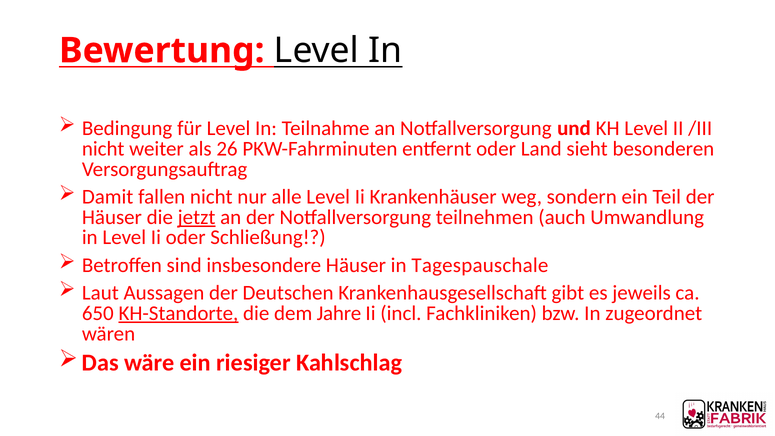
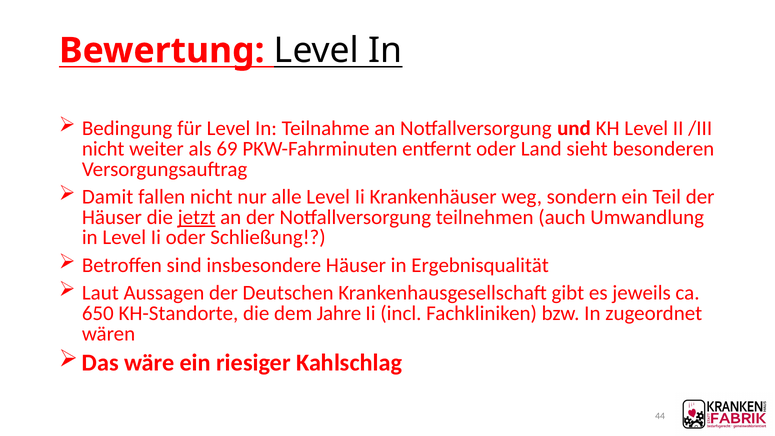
26: 26 -> 69
Tagespauschale: Tagespauschale -> Ergebnisqualität
KH-Standorte underline: present -> none
